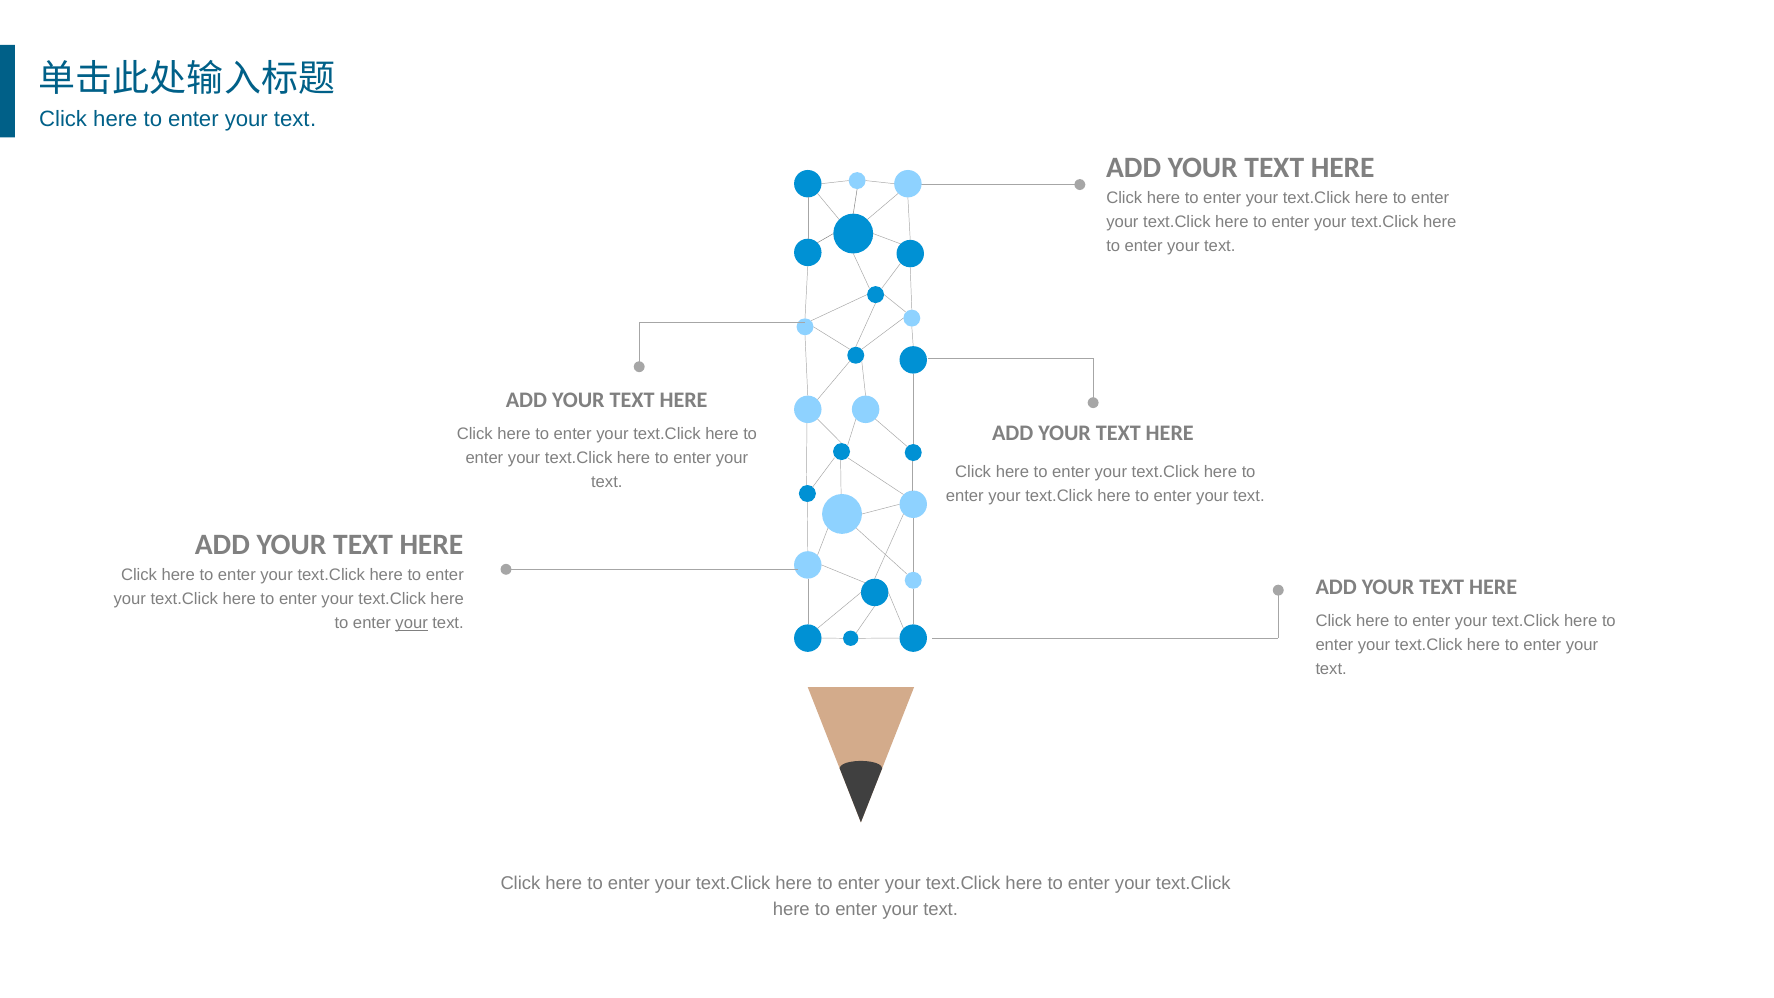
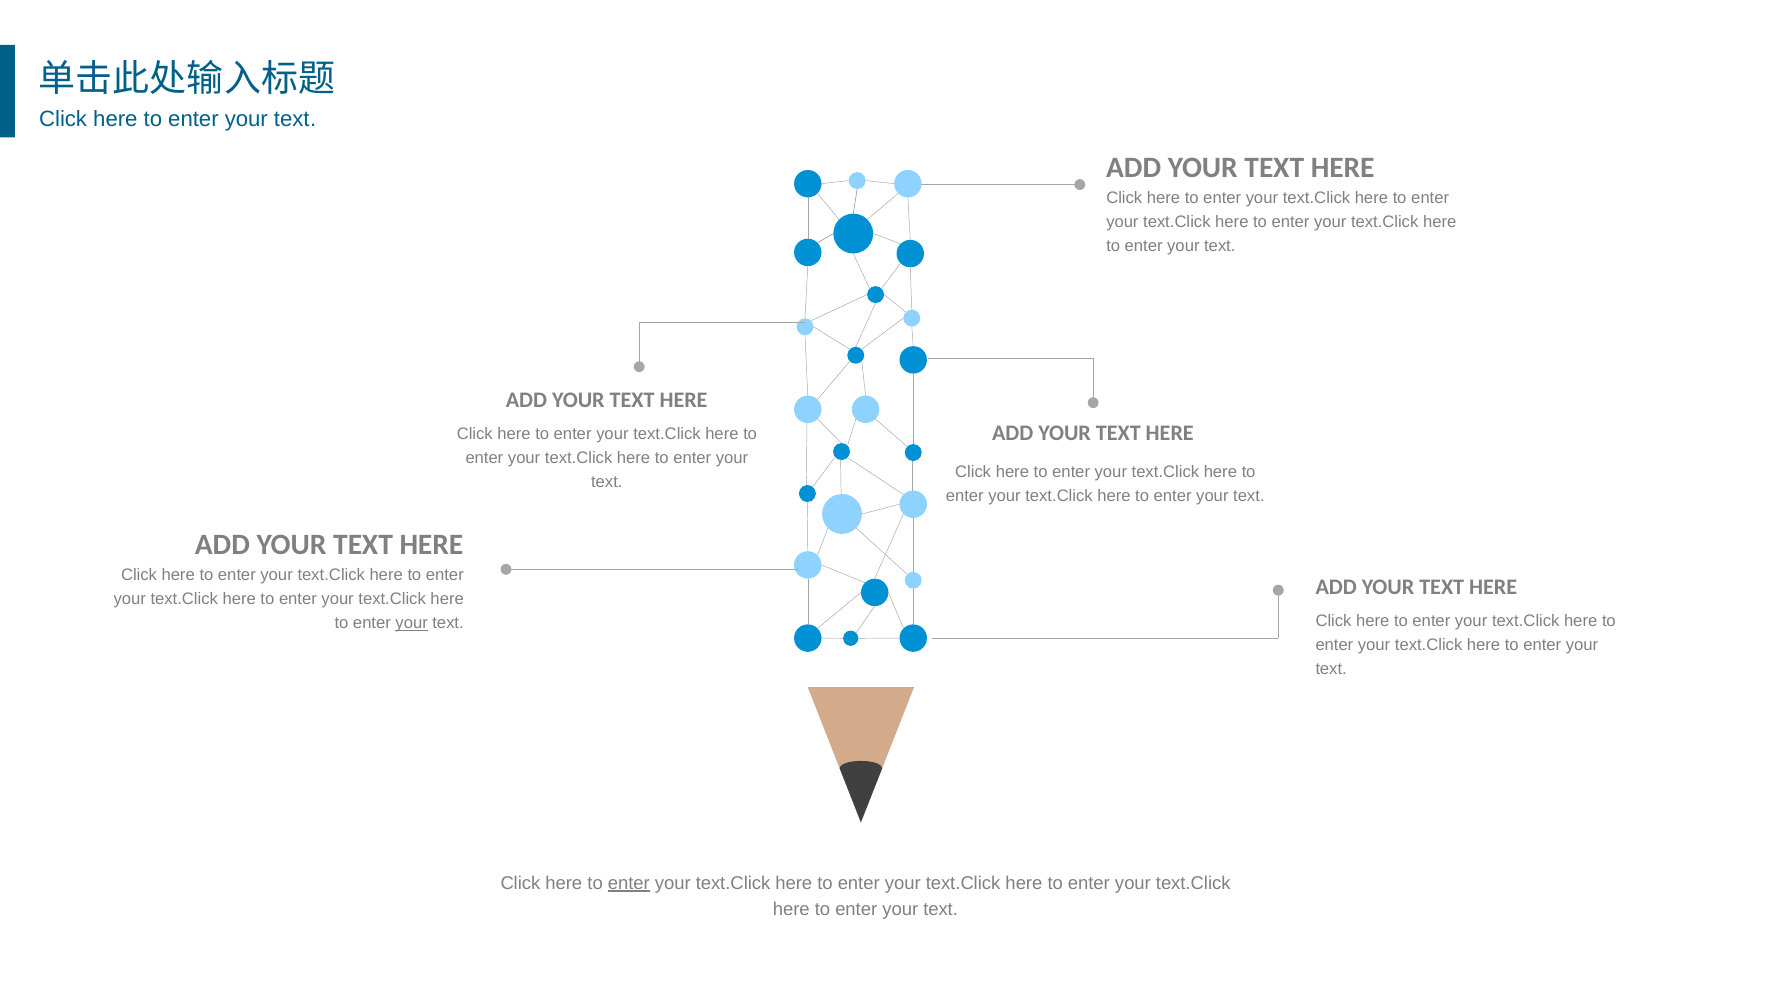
enter at (629, 883) underline: none -> present
